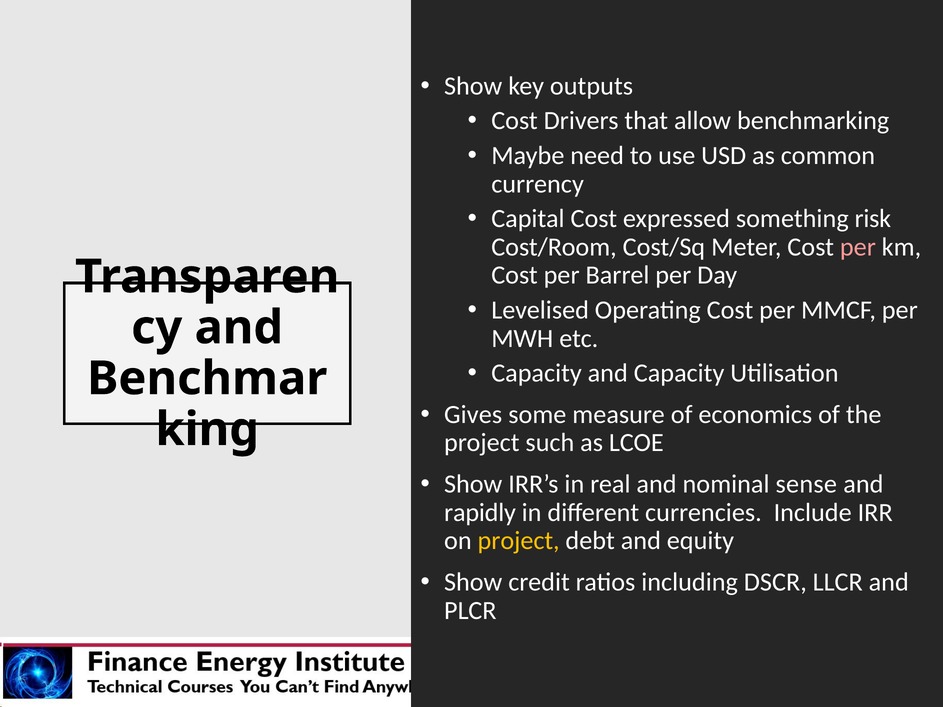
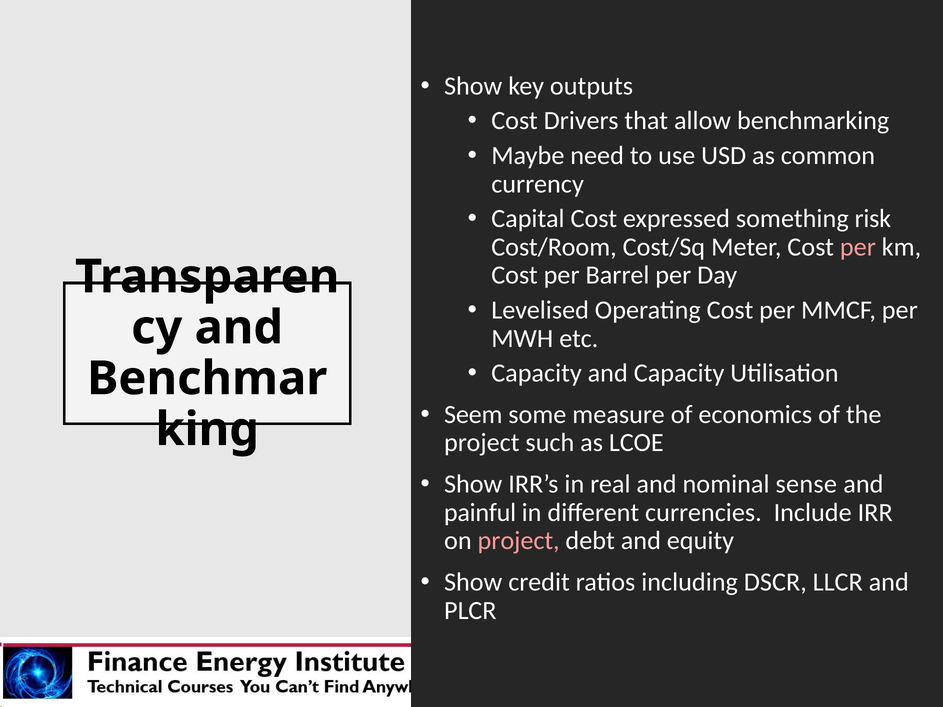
Gives: Gives -> Seem
rapidly: rapidly -> painful
project at (519, 541) colour: yellow -> pink
